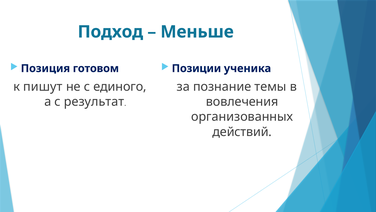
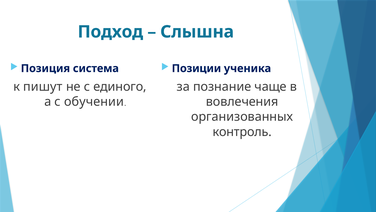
Меньше: Меньше -> Слышна
готовом: готовом -> система
темы: темы -> чаще
результат: результат -> обучении
действий: действий -> контроль
